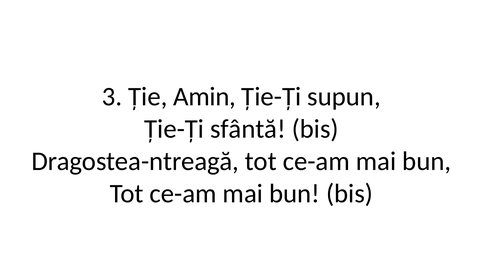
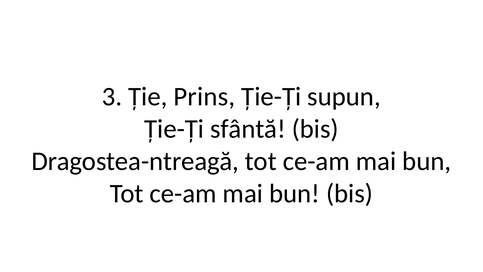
Amin: Amin -> Prins
